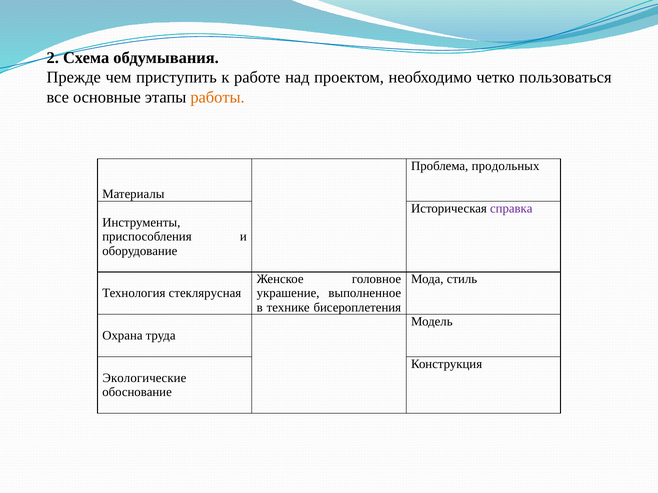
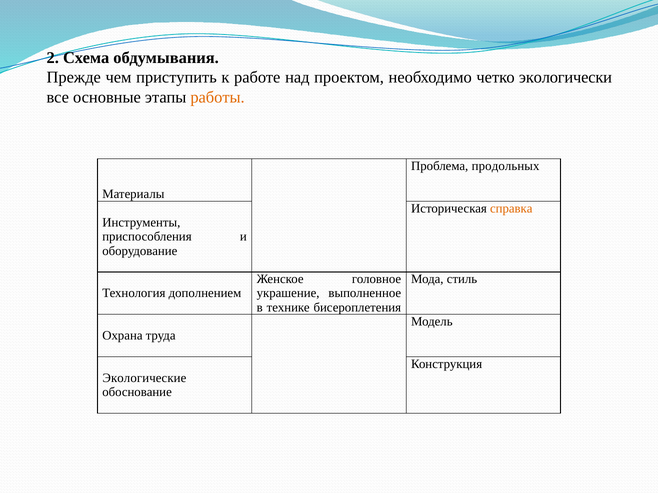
пользоваться: пользоваться -> экологически
справка colour: purple -> orange
стеклярусная: стеклярусная -> дополнением
